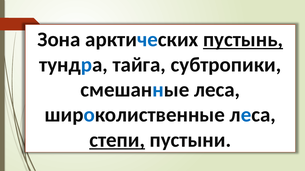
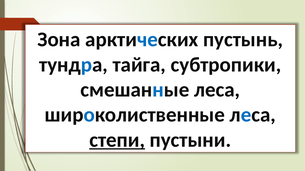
пустынь underline: present -> none
